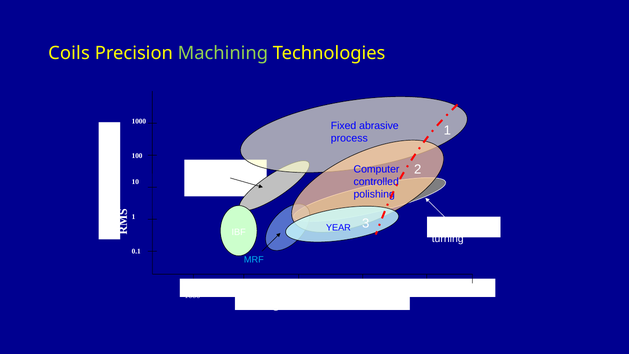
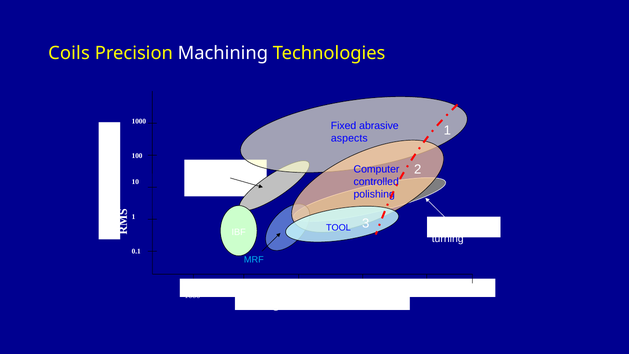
Machining colour: light green -> white
process: process -> aspects
YEAR: YEAR -> TOOL
